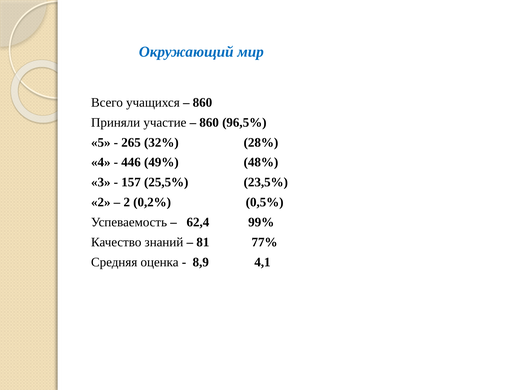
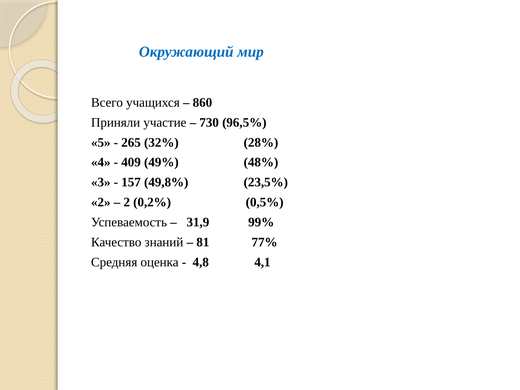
860 at (209, 122): 860 -> 730
446: 446 -> 409
25,5%: 25,5% -> 49,8%
62,4: 62,4 -> 31,9
8,9: 8,9 -> 4,8
